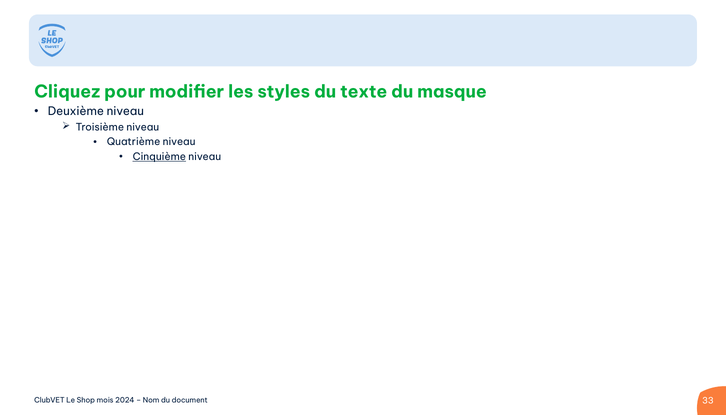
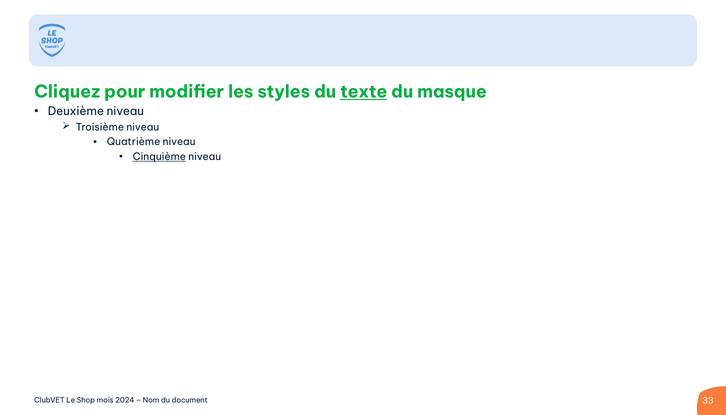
texte underline: none -> present
